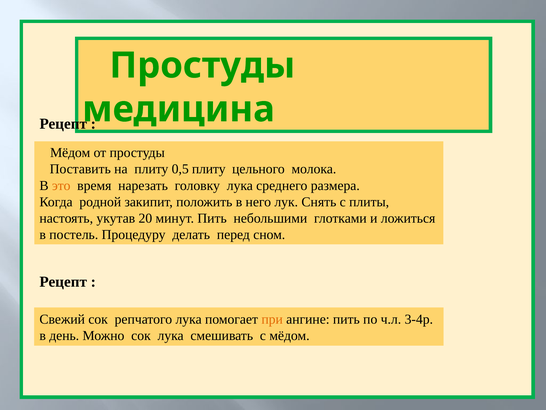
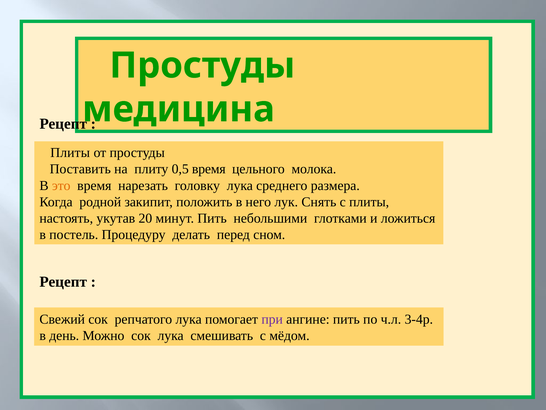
Мёдом at (70, 153): Мёдом -> Плиты
0,5 плиту: плиту -> время
при colour: orange -> purple
